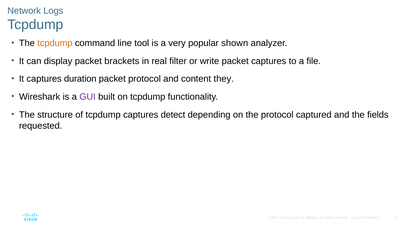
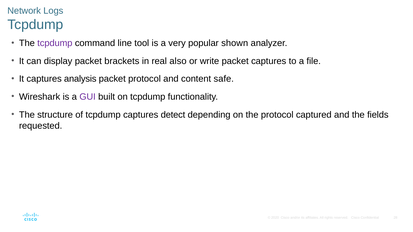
tcpdump at (55, 43) colour: orange -> purple
filter: filter -> also
duration: duration -> analysis
they: they -> safe
